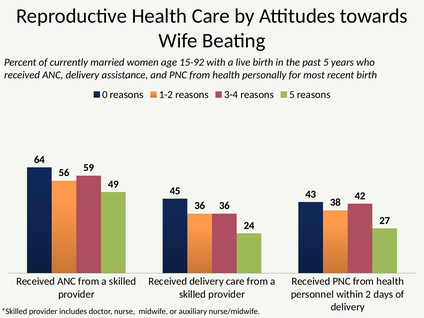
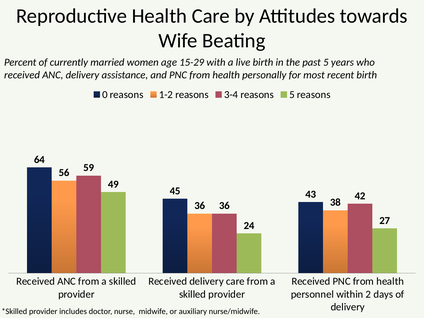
15-92: 15-92 -> 15-29
